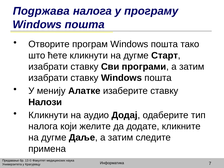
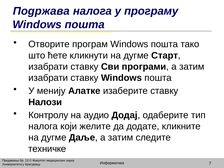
Кликнути at (48, 115): Кликнути -> Контролу
примена: примена -> техничке
